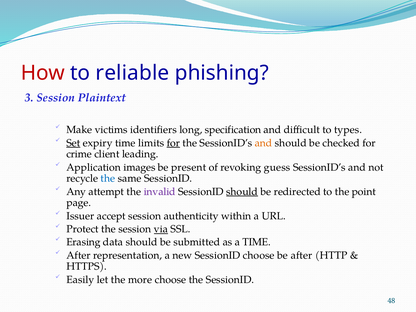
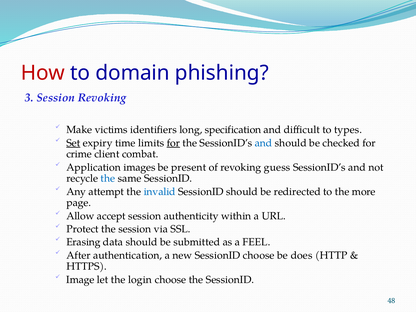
reliable: reliable -> domain
Session Plaintext: Plaintext -> Revoking
and at (264, 143) colour: orange -> blue
leading: leading -> combat
invalid colour: purple -> blue
should at (242, 192) underline: present -> none
point: point -> more
Issuer: Issuer -> Allow
via underline: present -> none
a TIME: TIME -> FEEL
representation: representation -> authentication
be after: after -> does
Easily: Easily -> Image
more: more -> login
